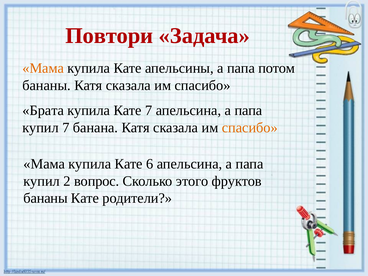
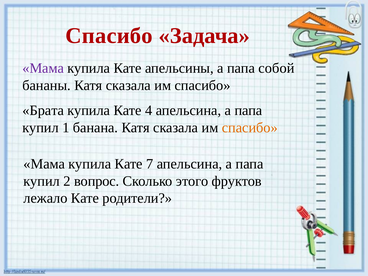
Повтори at (109, 36): Повтори -> Спасибо
Мама at (43, 68) colour: orange -> purple
потом: потом -> собой
Кате 7: 7 -> 4
купил 7: 7 -> 1
6: 6 -> 7
бананы at (46, 198): бананы -> лежало
